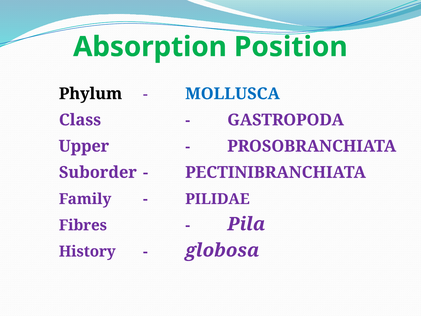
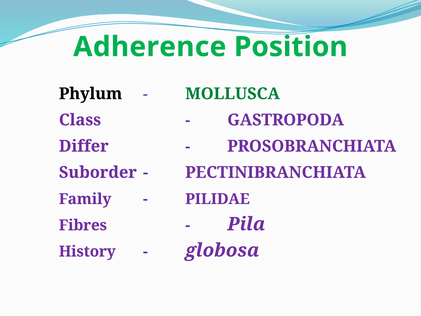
Absorption: Absorption -> Adherence
MOLLUSCA colour: blue -> green
Upper: Upper -> Differ
